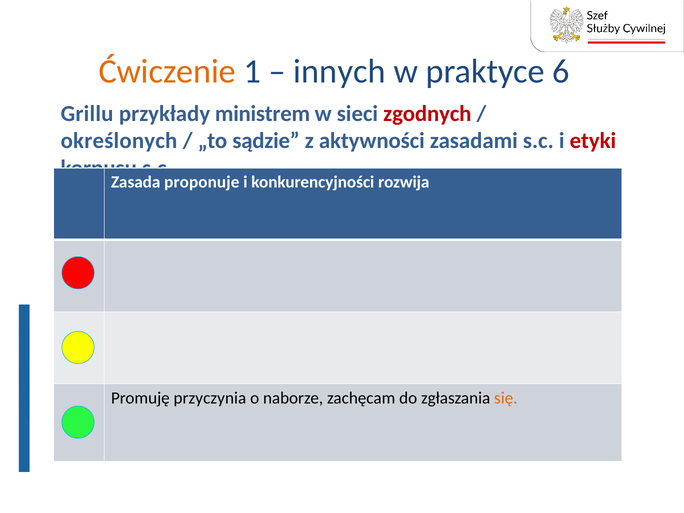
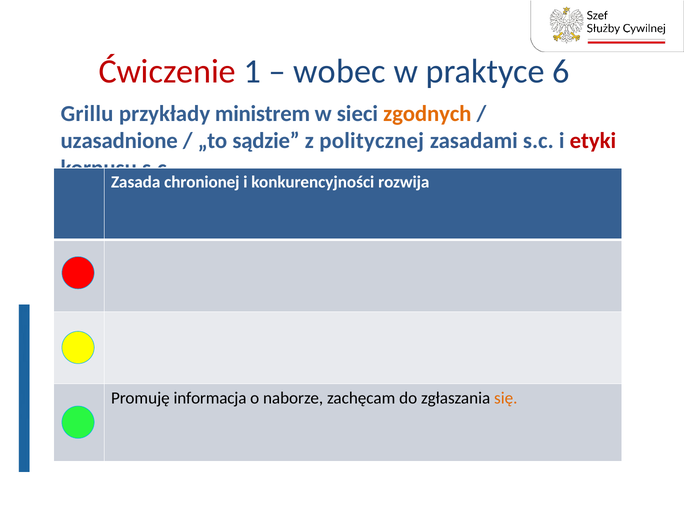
Ćwiczenie colour: orange -> red
innych: innych -> wobec
zgodnych colour: red -> orange
określonych: określonych -> uzasadnione
aktywności: aktywności -> politycznej
proponuje: proponuje -> chronionej
przyczynia: przyczynia -> informacja
